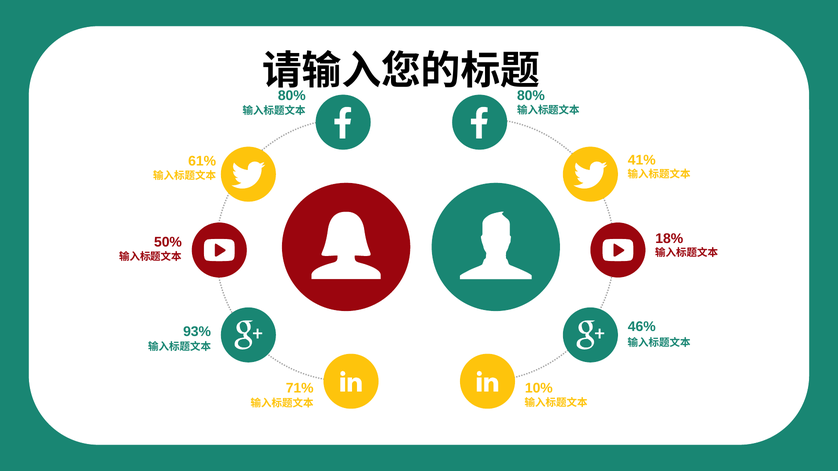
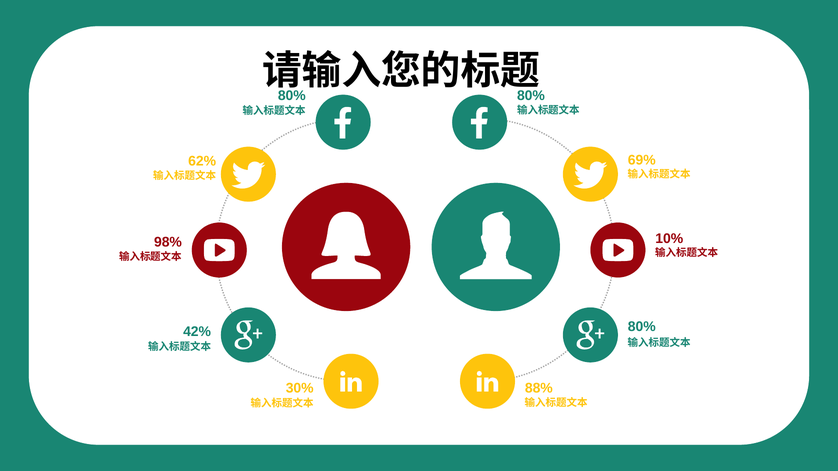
41%: 41% -> 69%
61%: 61% -> 62%
18%: 18% -> 10%
50%: 50% -> 98%
46% at (642, 327): 46% -> 80%
93%: 93% -> 42%
71%: 71% -> 30%
10%: 10% -> 88%
